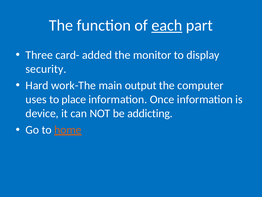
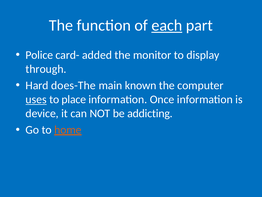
Three: Three -> Police
security: security -> through
work-The: work-The -> does-The
output: output -> known
uses underline: none -> present
